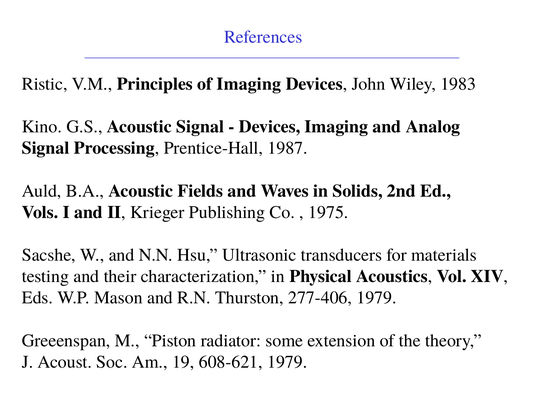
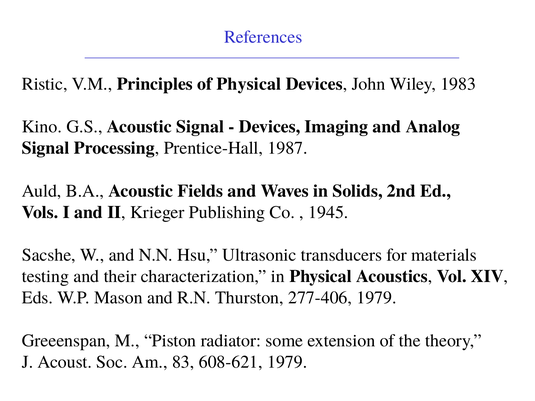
of Imaging: Imaging -> Physical
1975: 1975 -> 1945
19: 19 -> 83
